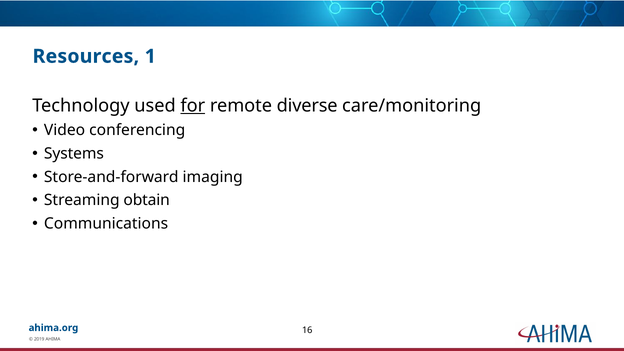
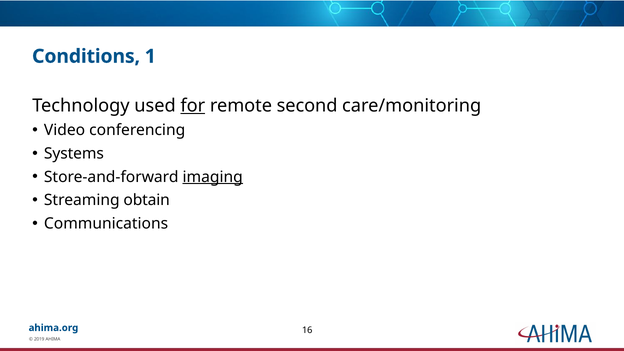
Resources: Resources -> Conditions
diverse: diverse -> second
imaging underline: none -> present
